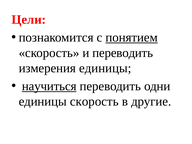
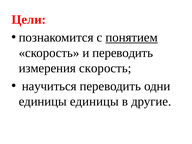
измерения единицы: единицы -> скорость
научиться underline: present -> none
единицы скорость: скорость -> единицы
